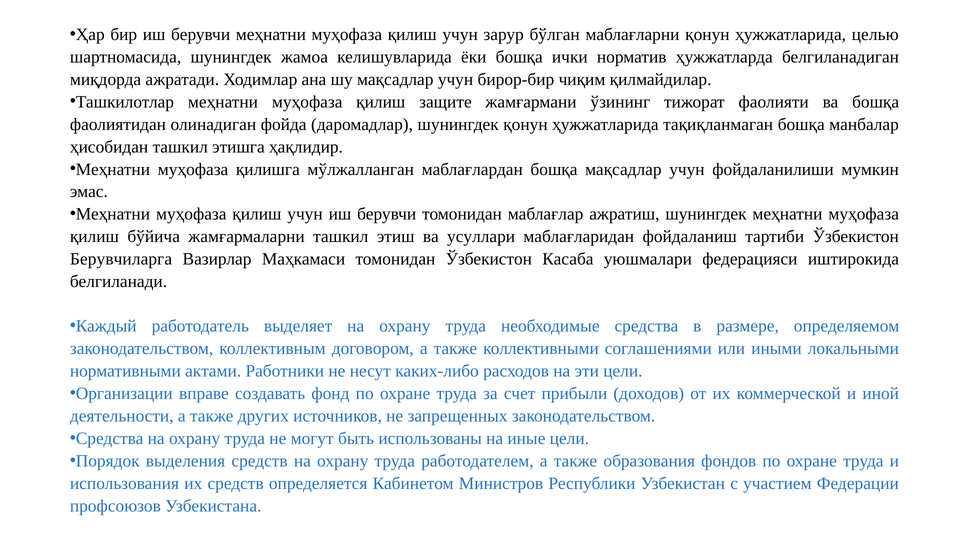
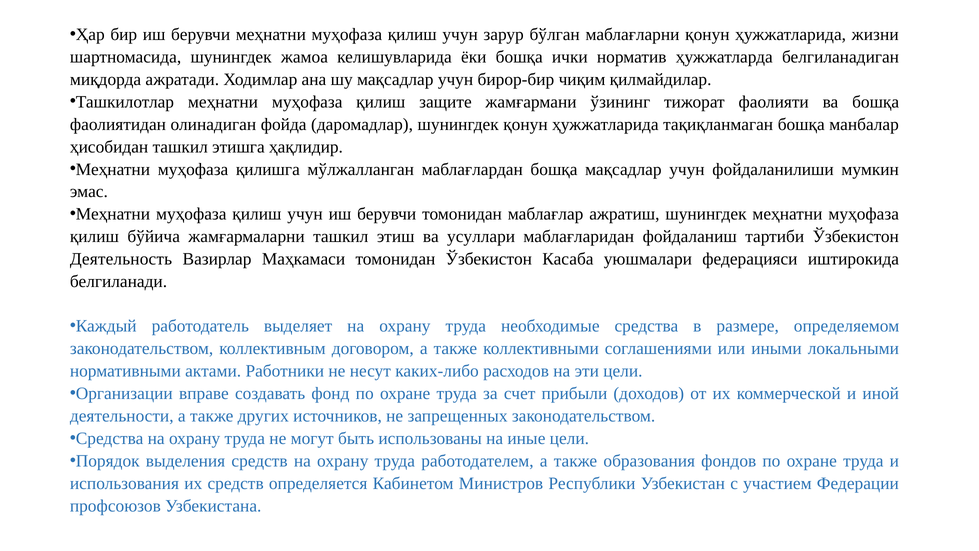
целью: целью -> жизни
Берувчиларга: Берувчиларга -> Деятельность
